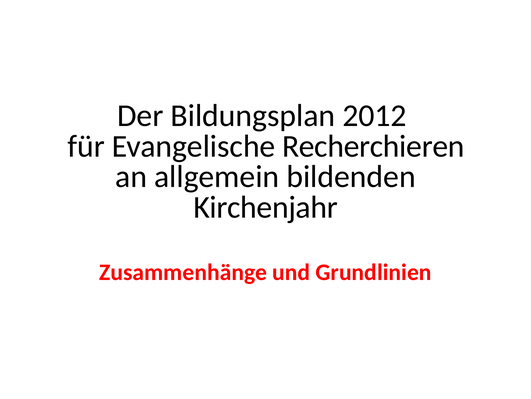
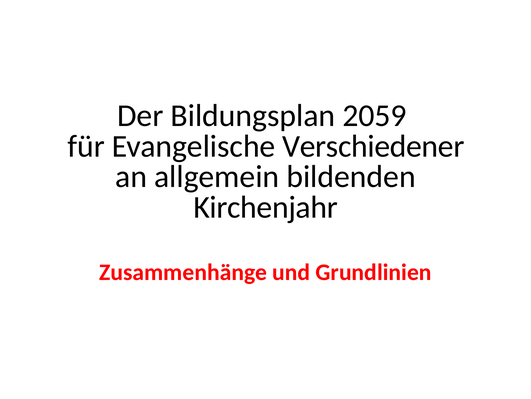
2012: 2012 -> 2059
Recherchieren: Recherchieren -> Verschiedener
